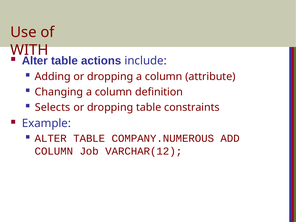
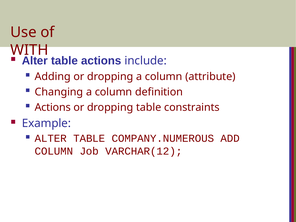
Selects at (53, 107): Selects -> Actions
